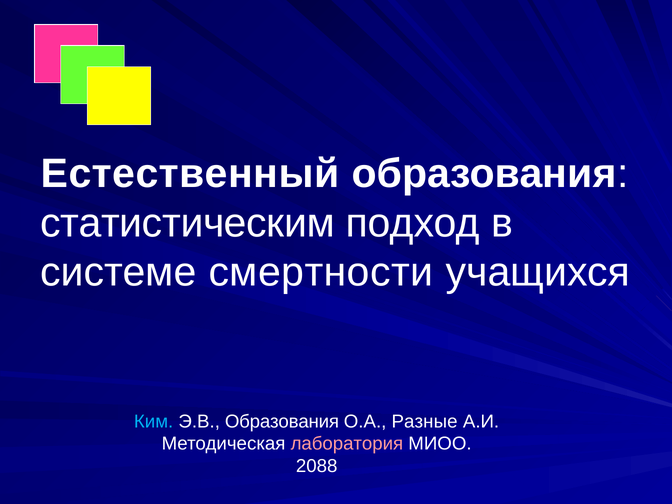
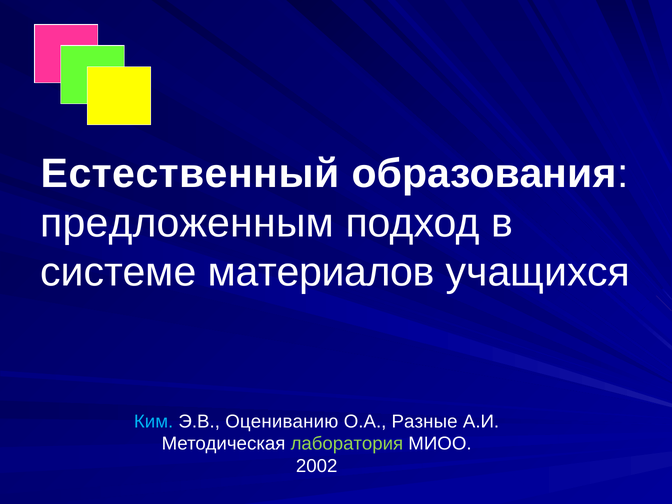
статистическим: статистическим -> предложенным
смертности: смертности -> материалов
Э.В Образования: Образования -> Оцениванию
лаборатория colour: pink -> light green
2088: 2088 -> 2002
